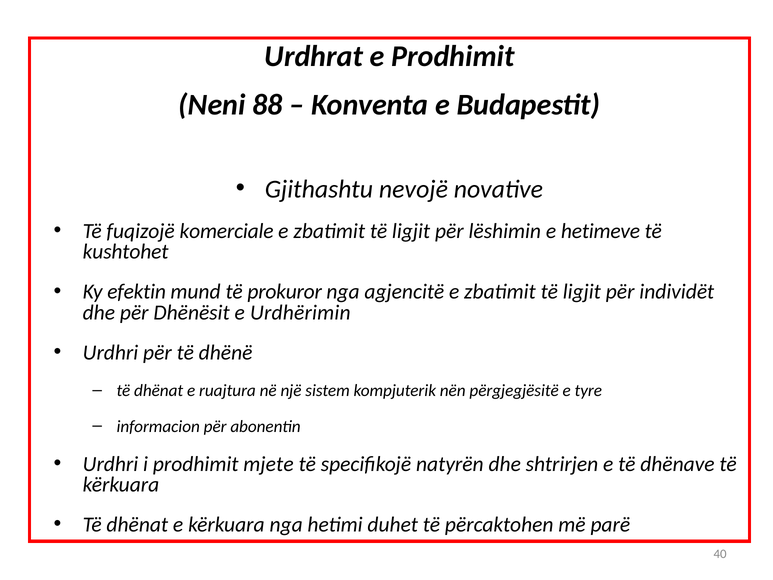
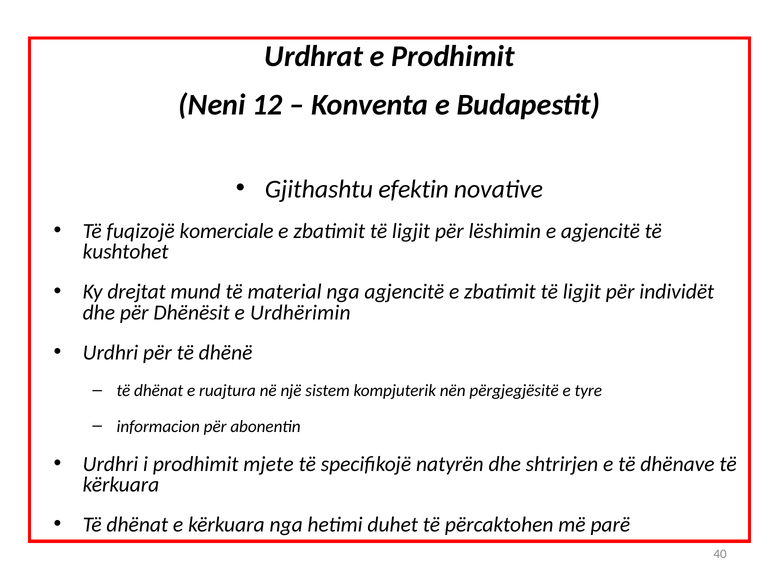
88: 88 -> 12
nevojë: nevojë -> efektin
e hetimeve: hetimeve -> agjencitë
efektin: efektin -> drejtat
prokuror: prokuror -> material
